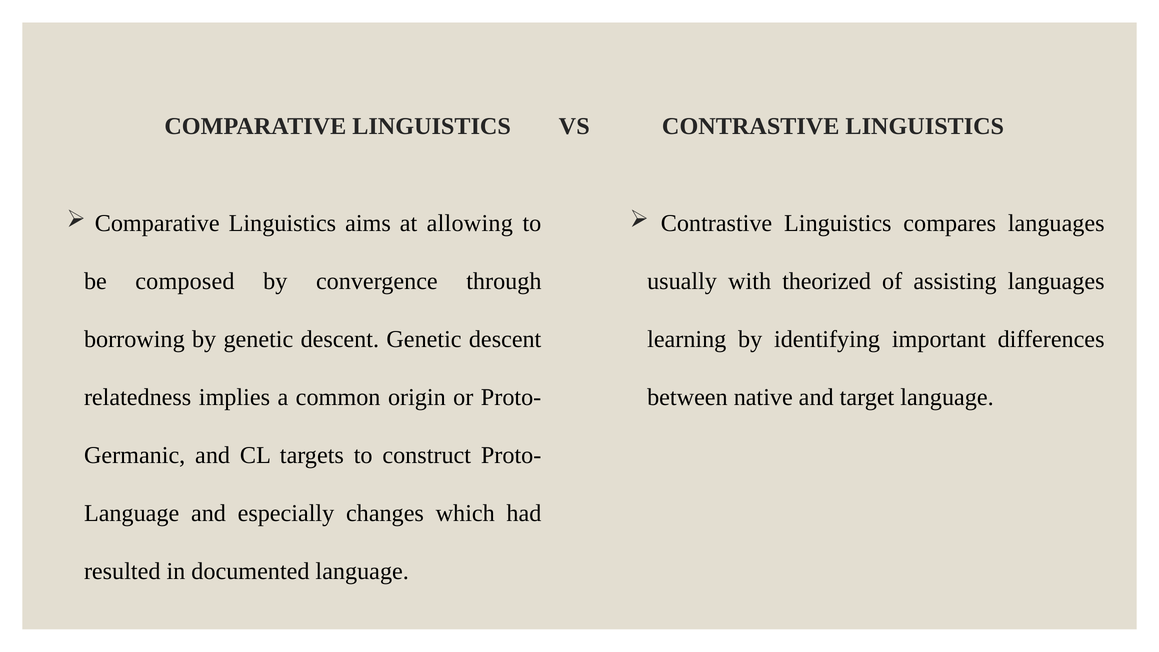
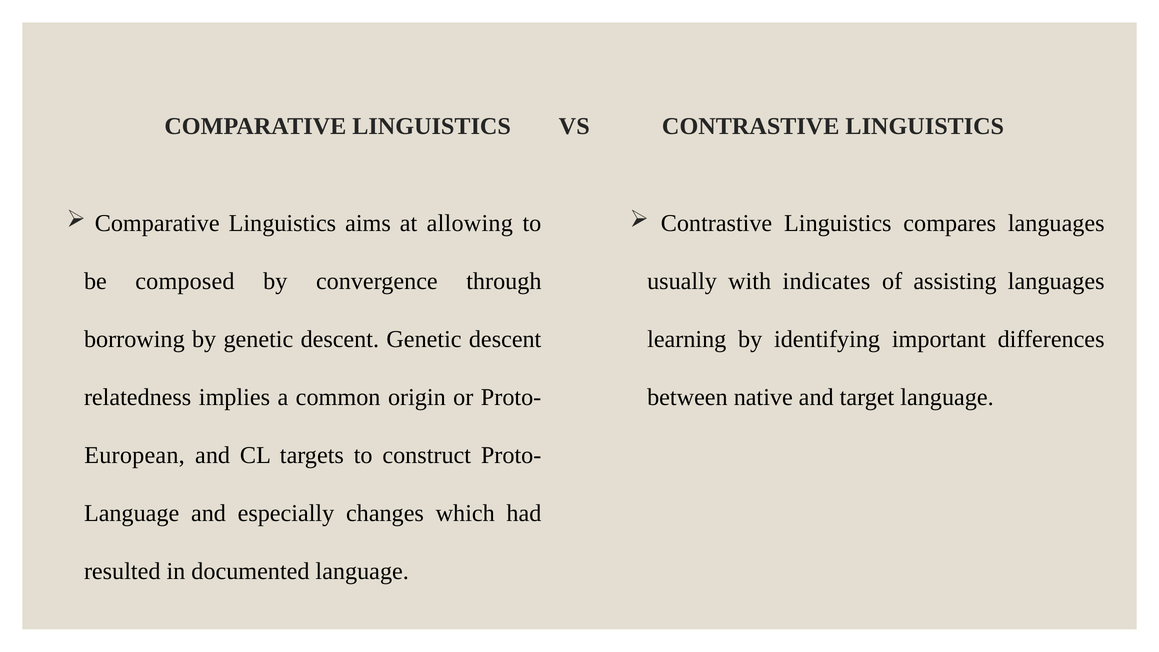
theorized: theorized -> indicates
Germanic: Germanic -> European
